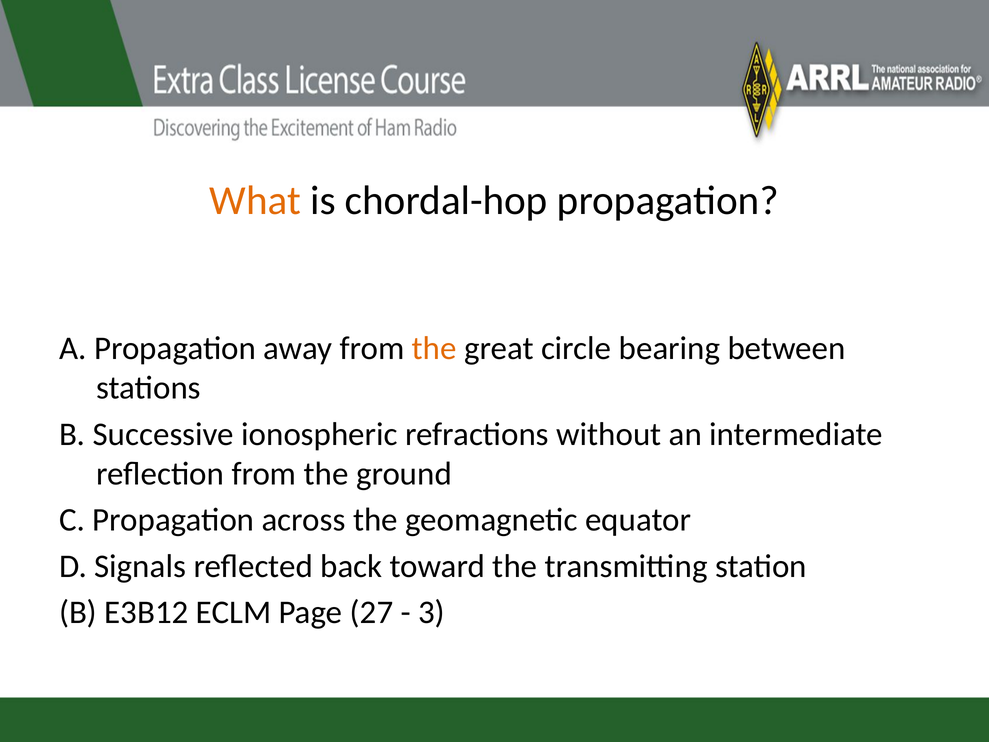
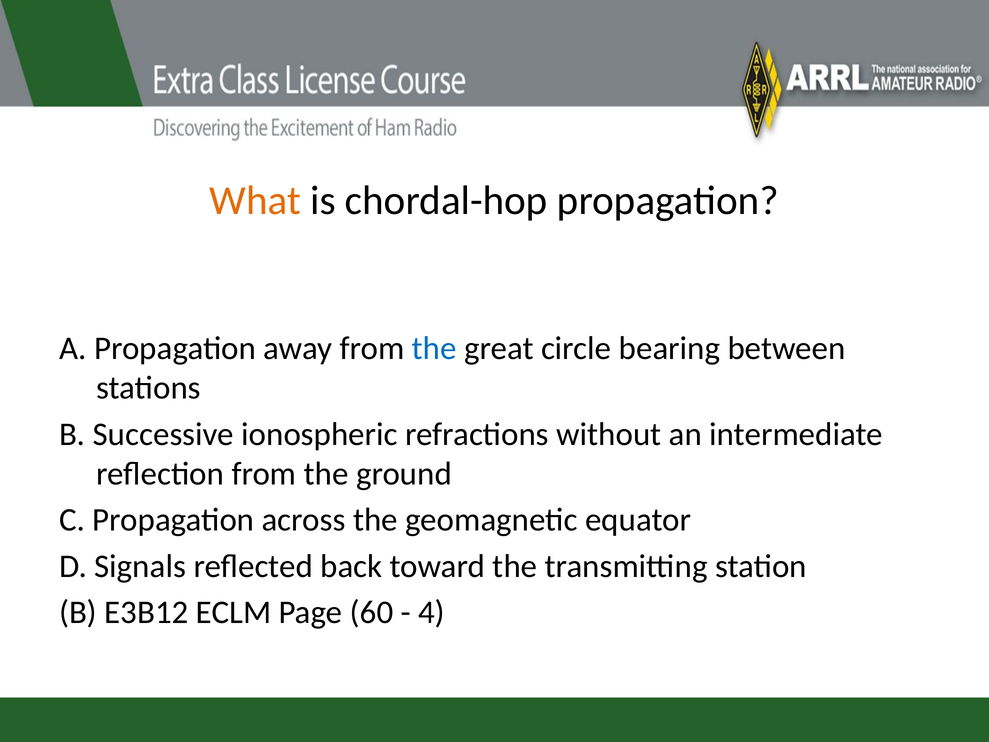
the at (434, 348) colour: orange -> blue
27: 27 -> 60
3: 3 -> 4
